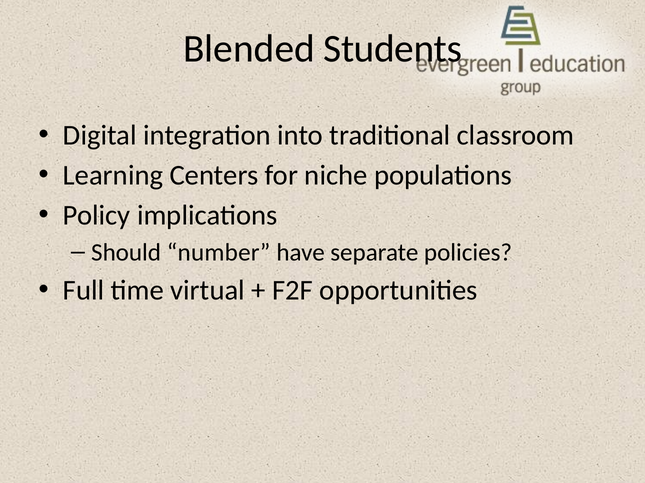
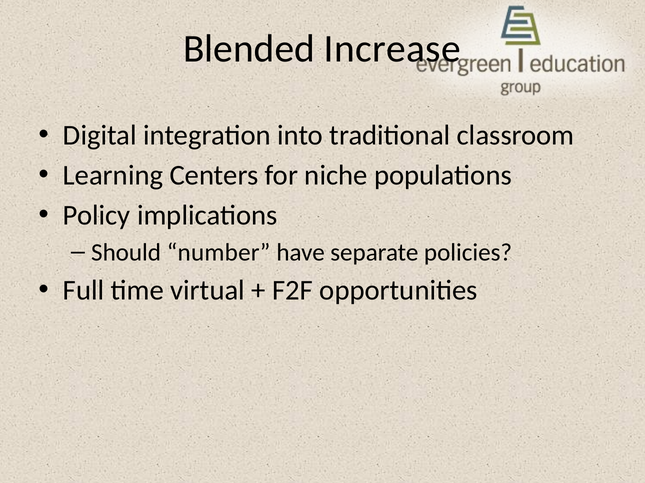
Students: Students -> Increase
